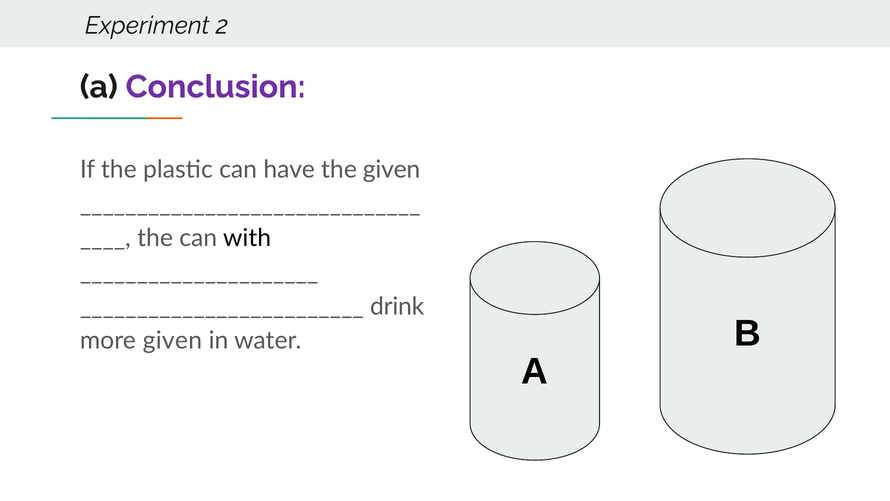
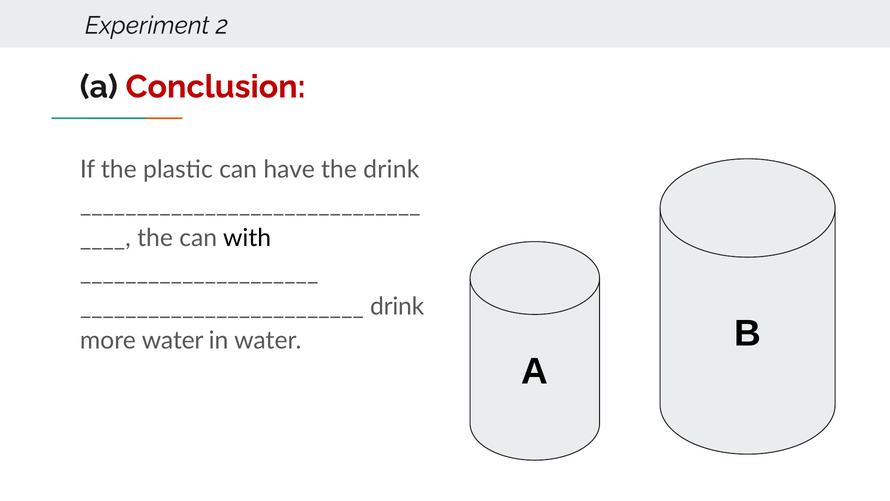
Conclusion colour: purple -> red
the given: given -> drink
more given: given -> water
